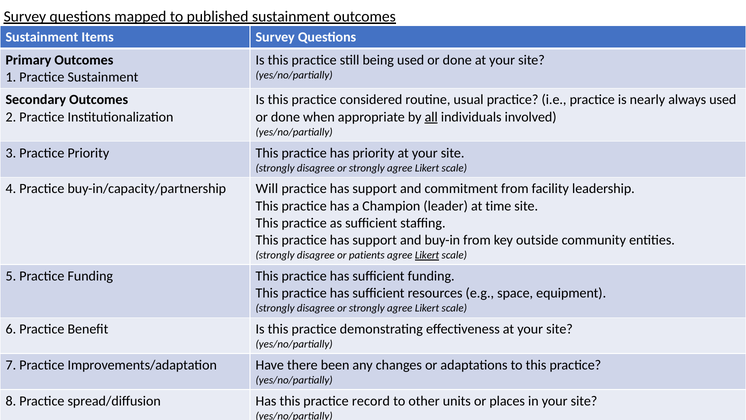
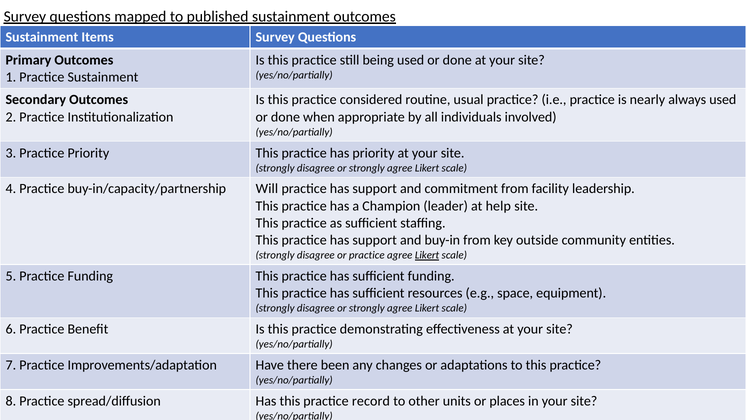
all underline: present -> none
time: time -> help
or patients: patients -> practice
